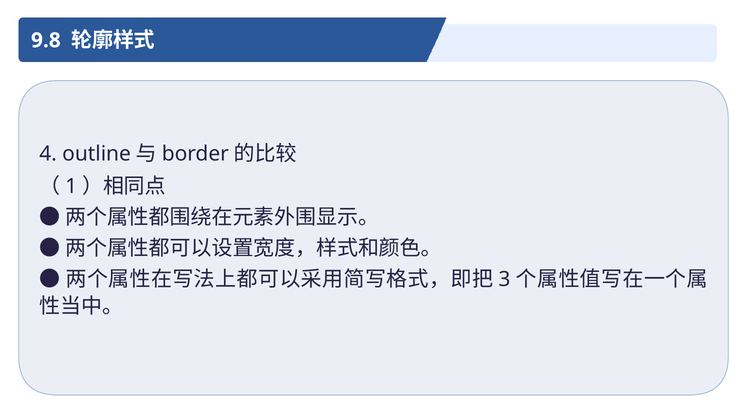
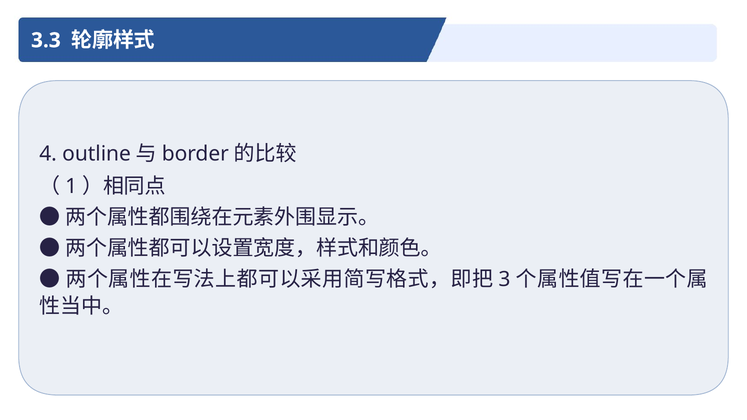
9.8: 9.8 -> 3.3
